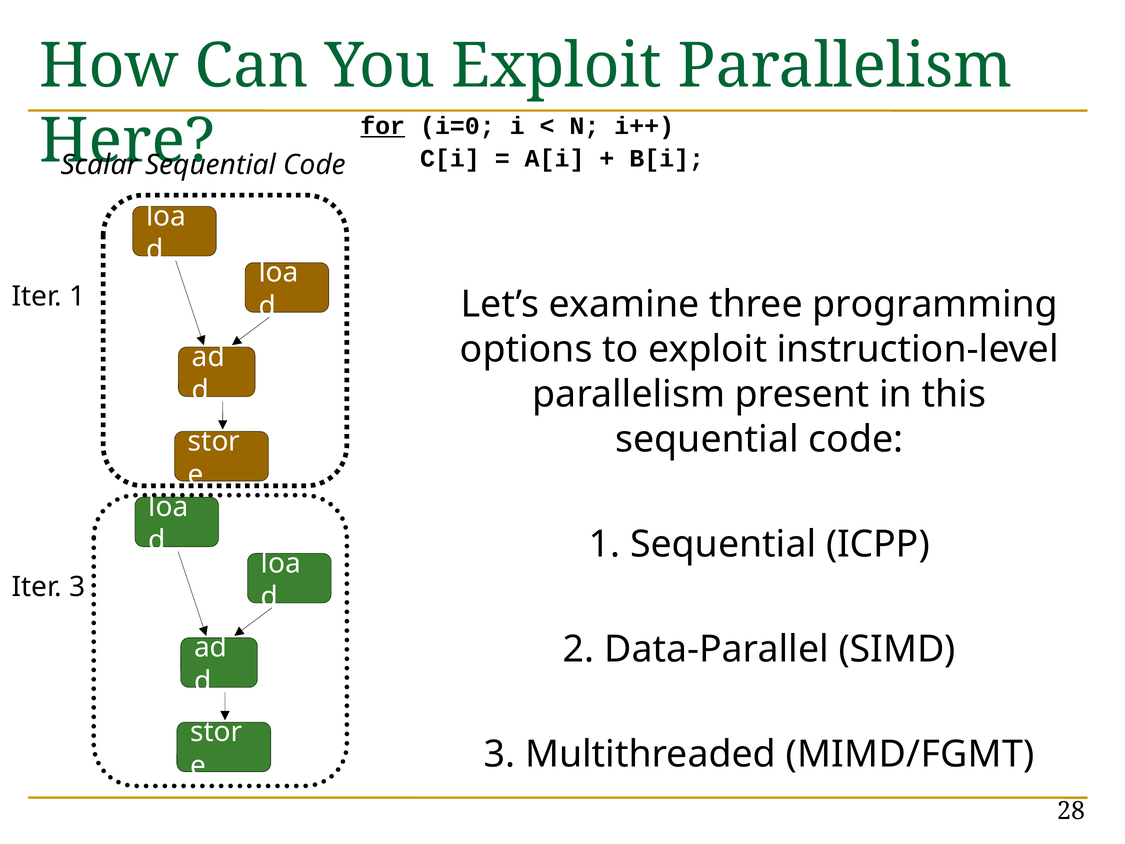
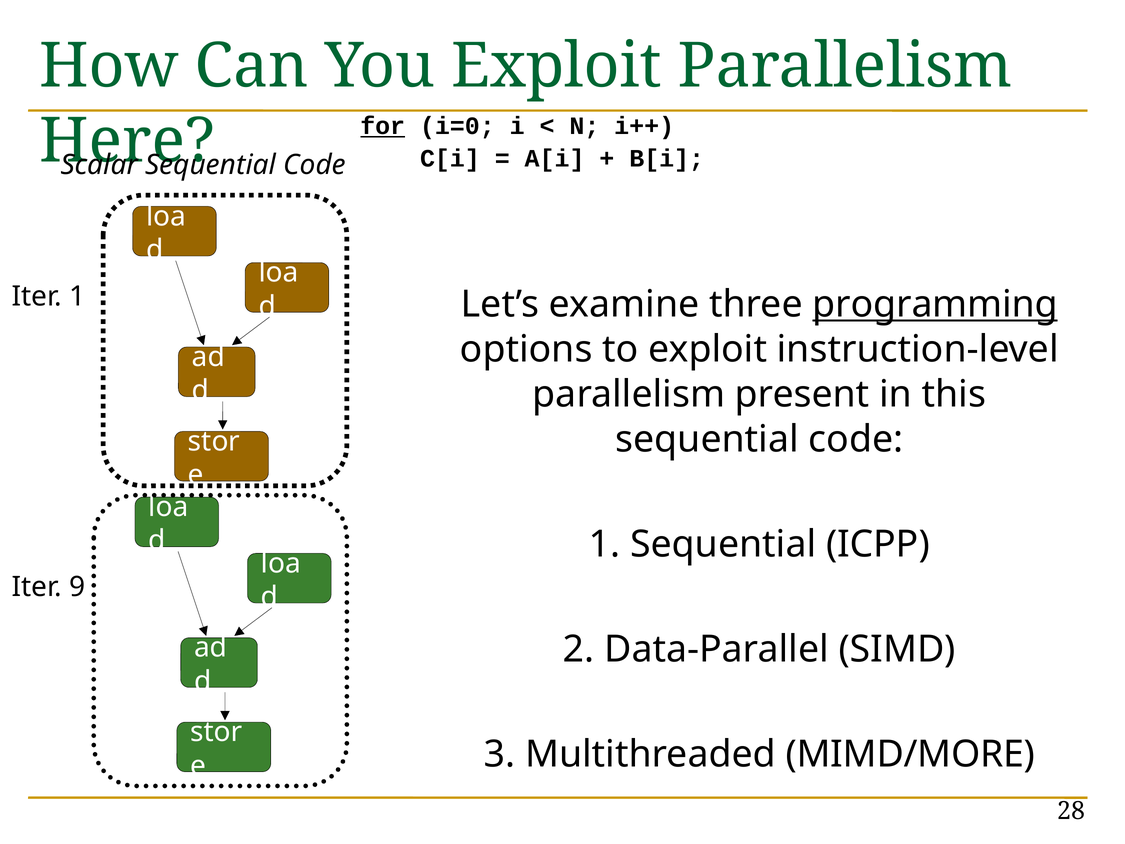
programming underline: none -> present
Iter 3: 3 -> 9
MIMD/FGMT: MIMD/FGMT -> MIMD/MORE
